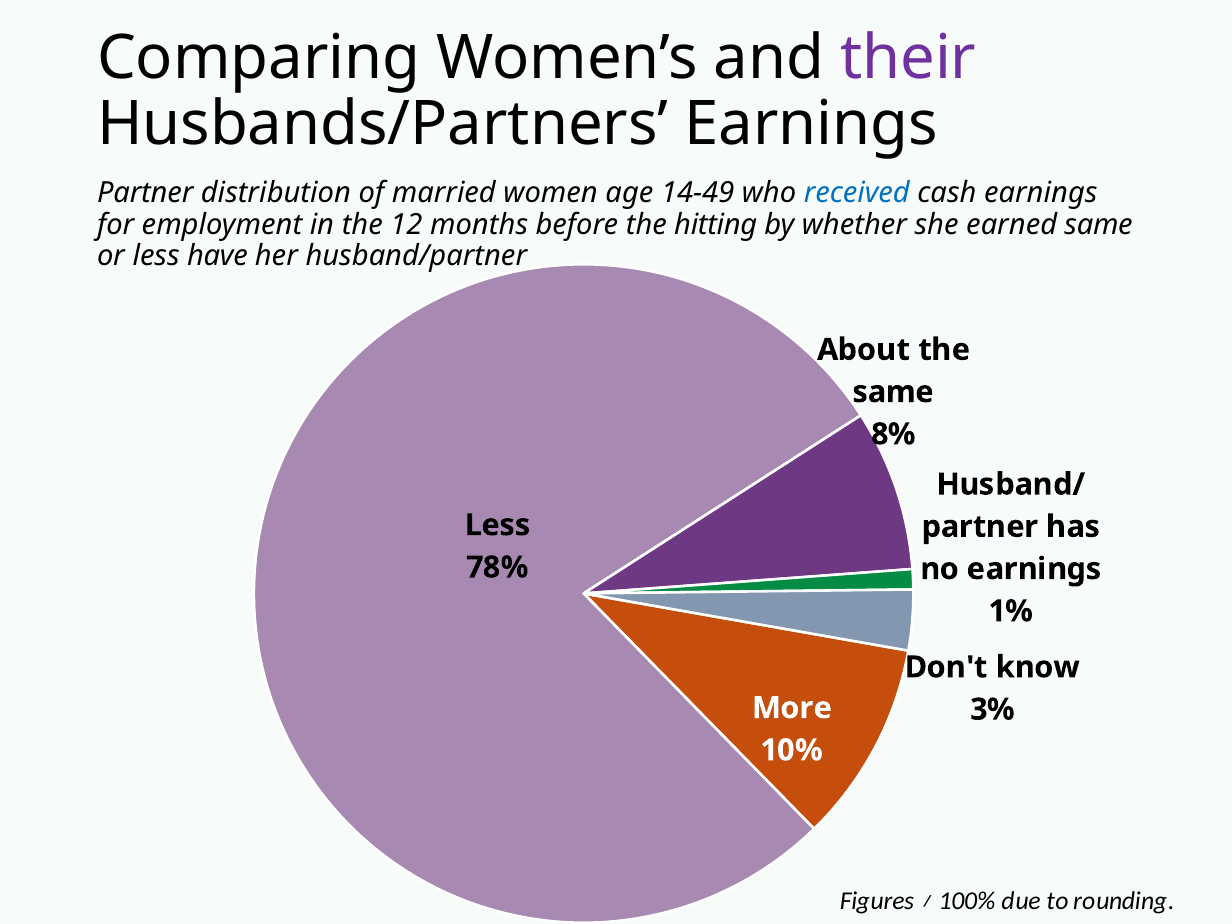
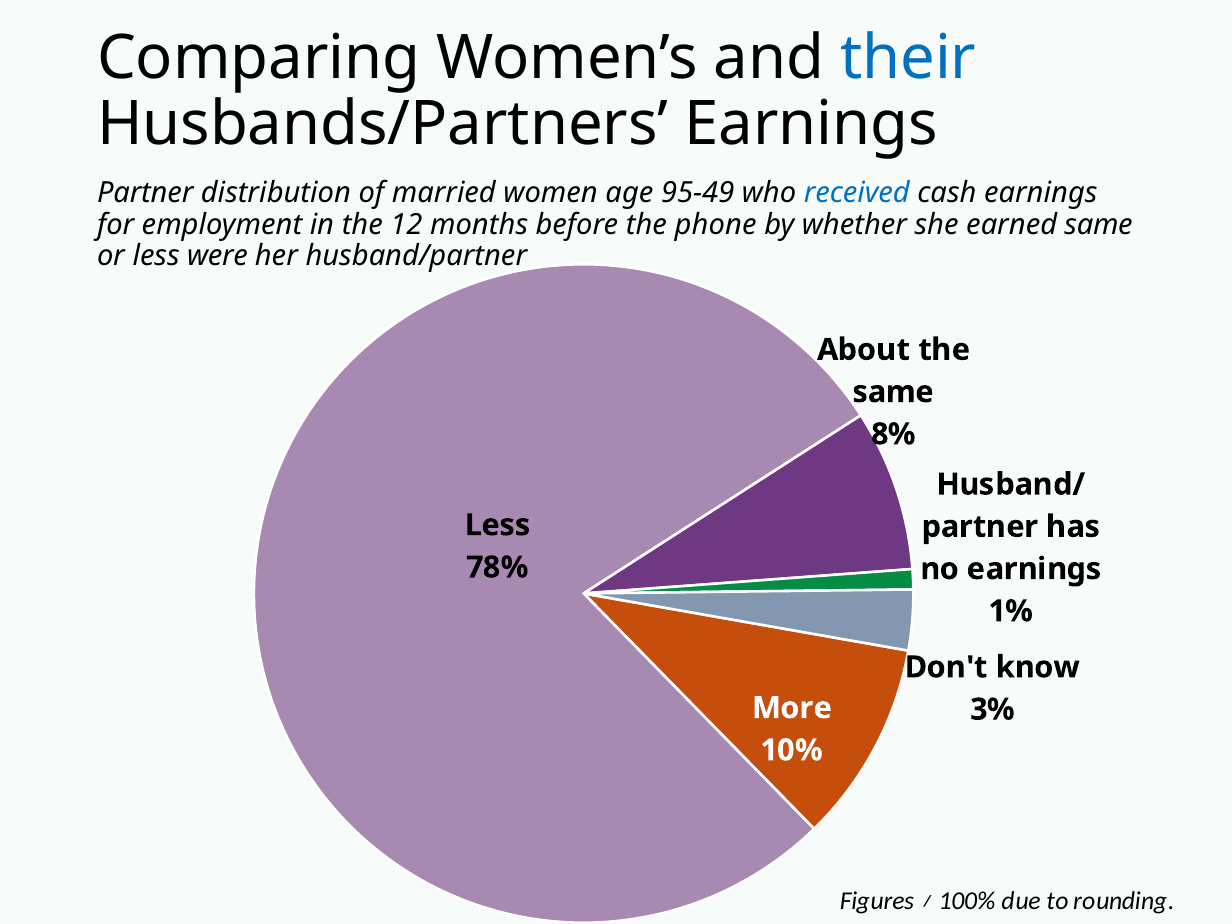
their colour: purple -> blue
14-49: 14-49 -> 95-49
hitting: hitting -> phone
have: have -> were
